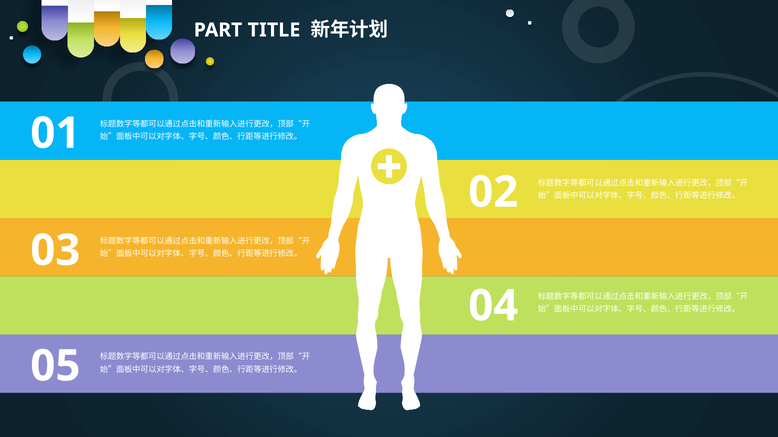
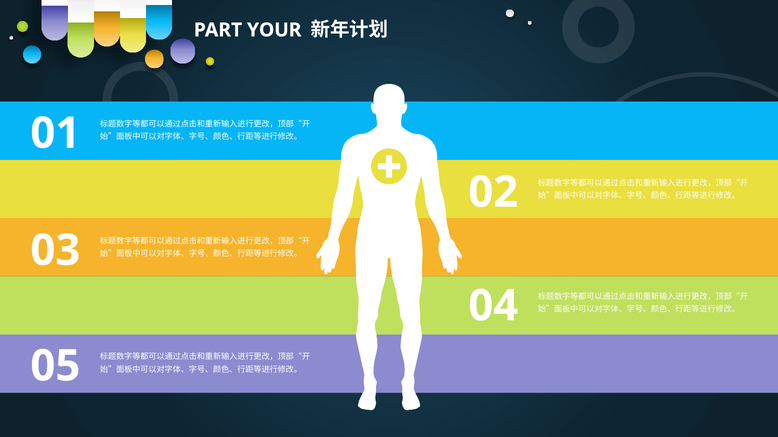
TITLE: TITLE -> YOUR
